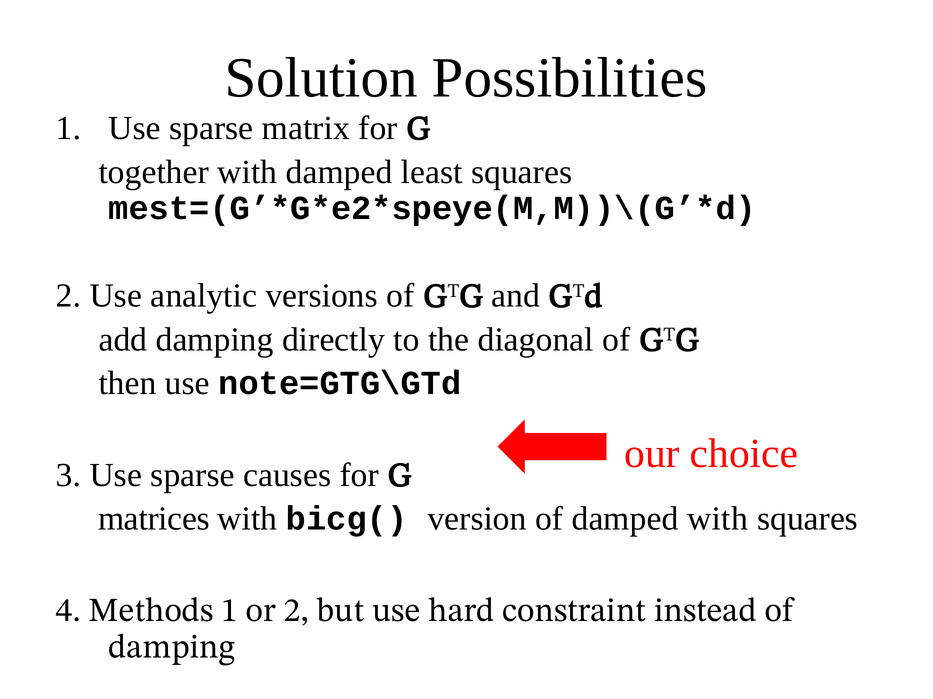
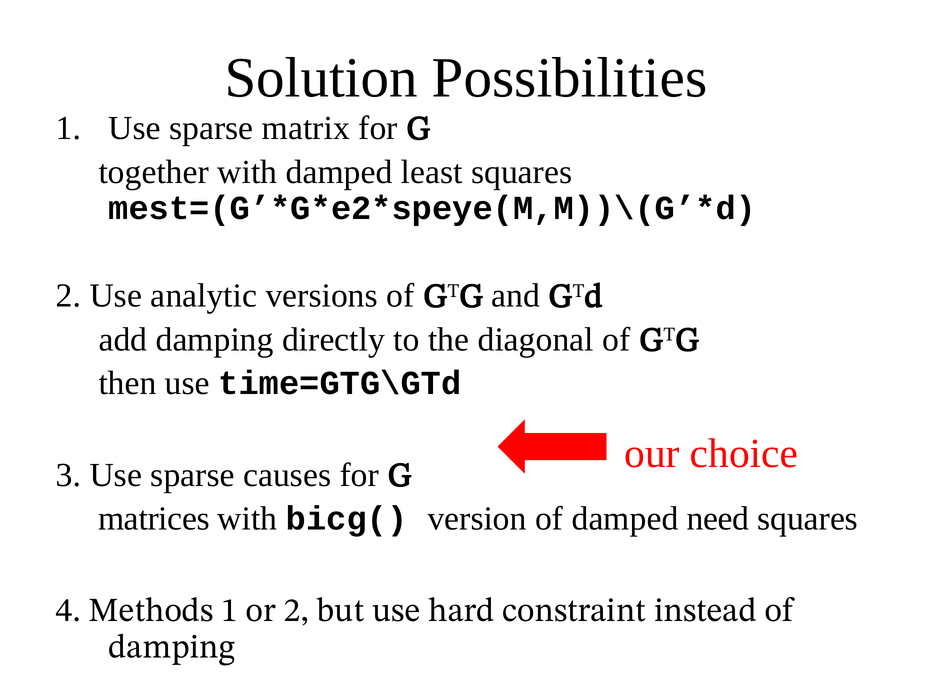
note=GTG\GTd: note=GTG\GTd -> time=GTG\GTd
damped with: with -> need
